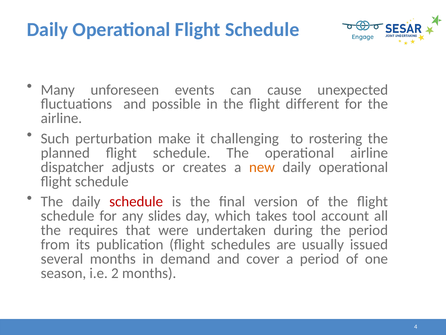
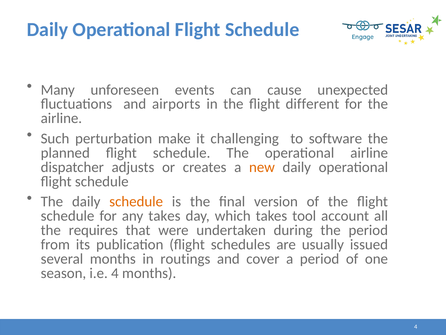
possible: possible -> airports
rostering: rostering -> software
schedule at (136, 201) colour: red -> orange
any slides: slides -> takes
demand: demand -> routings
i.e 2: 2 -> 4
